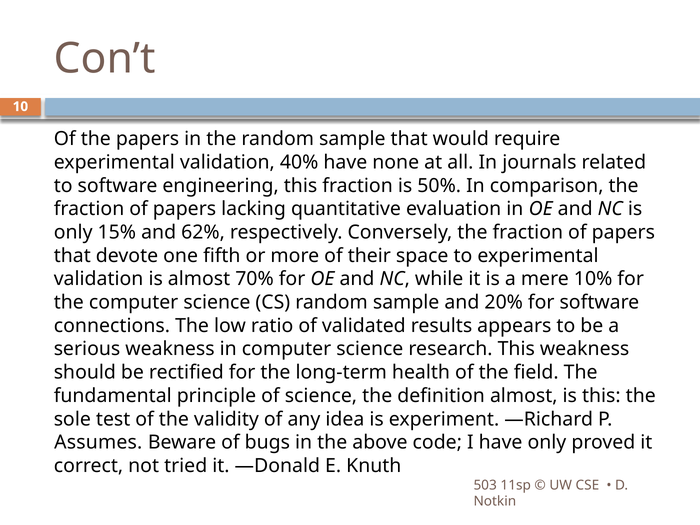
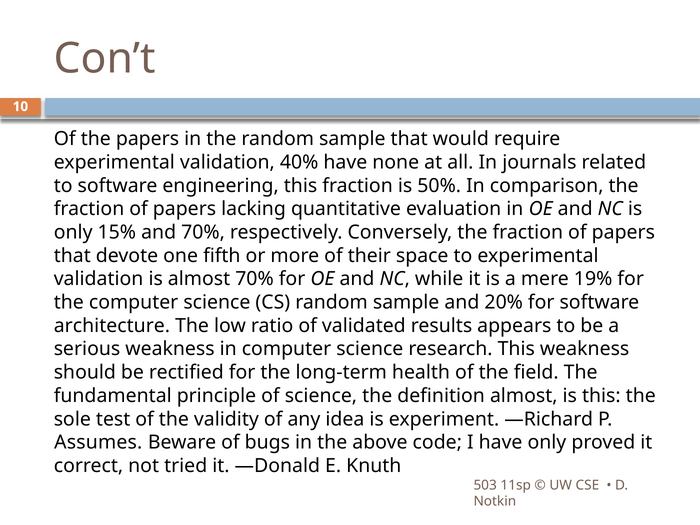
and 62%: 62% -> 70%
10%: 10% -> 19%
connections: connections -> architecture
